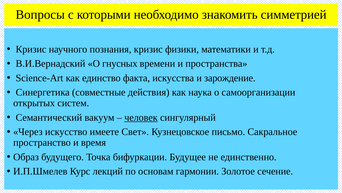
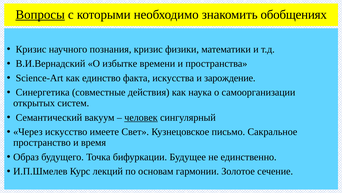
Вопросы underline: none -> present
симметрией: симметрией -> обобщениях
гнусных: гнусных -> избытке
